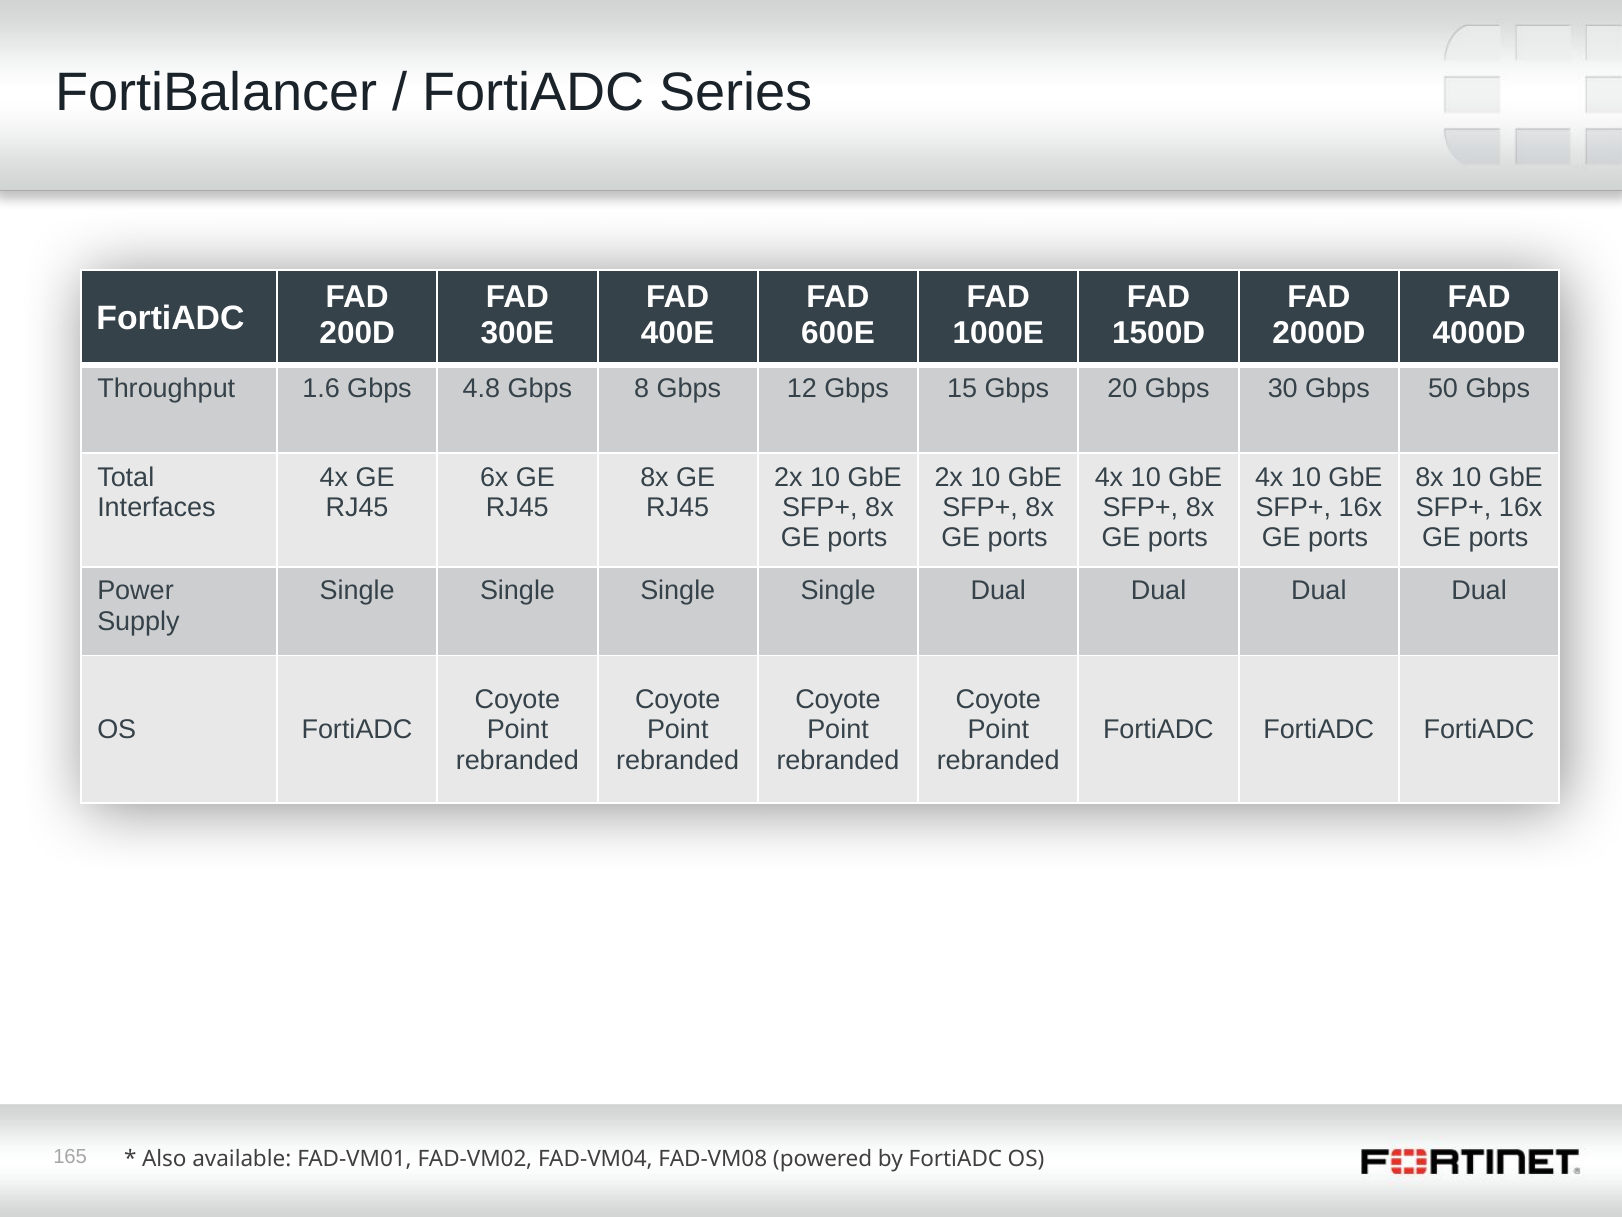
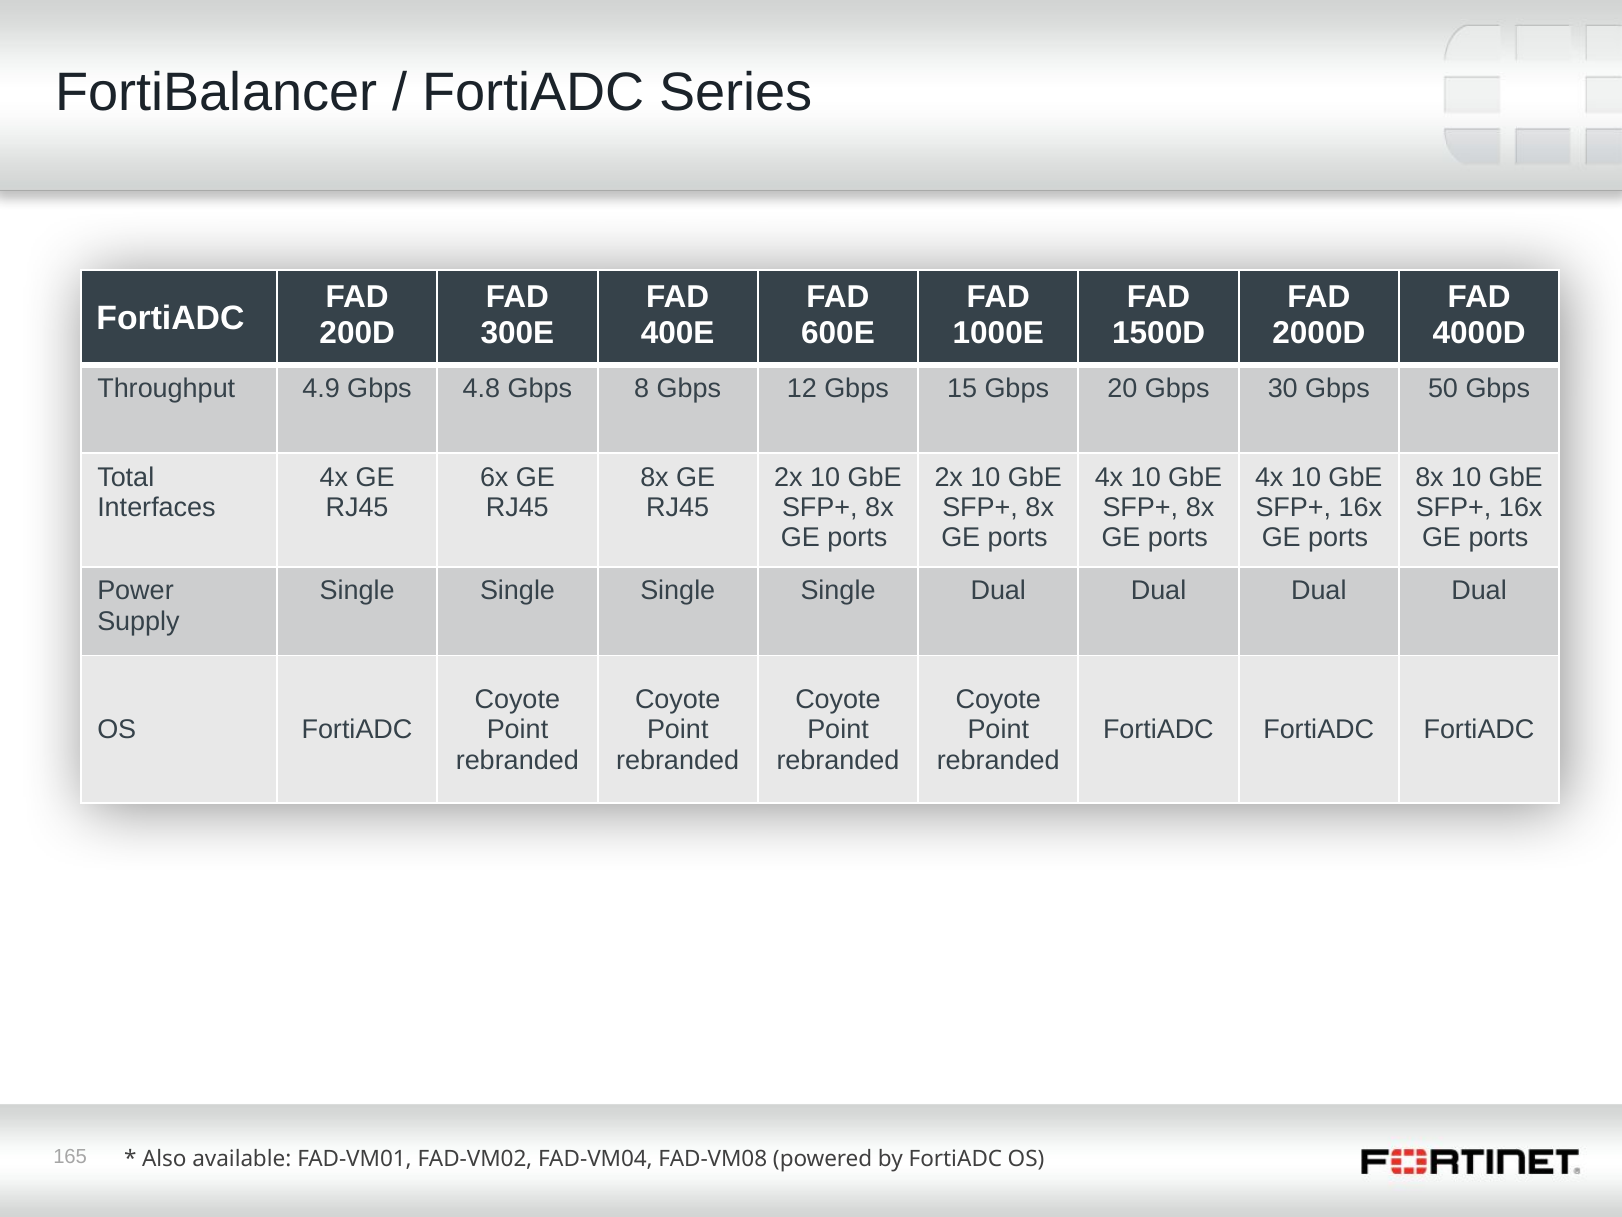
1.6: 1.6 -> 4.9
